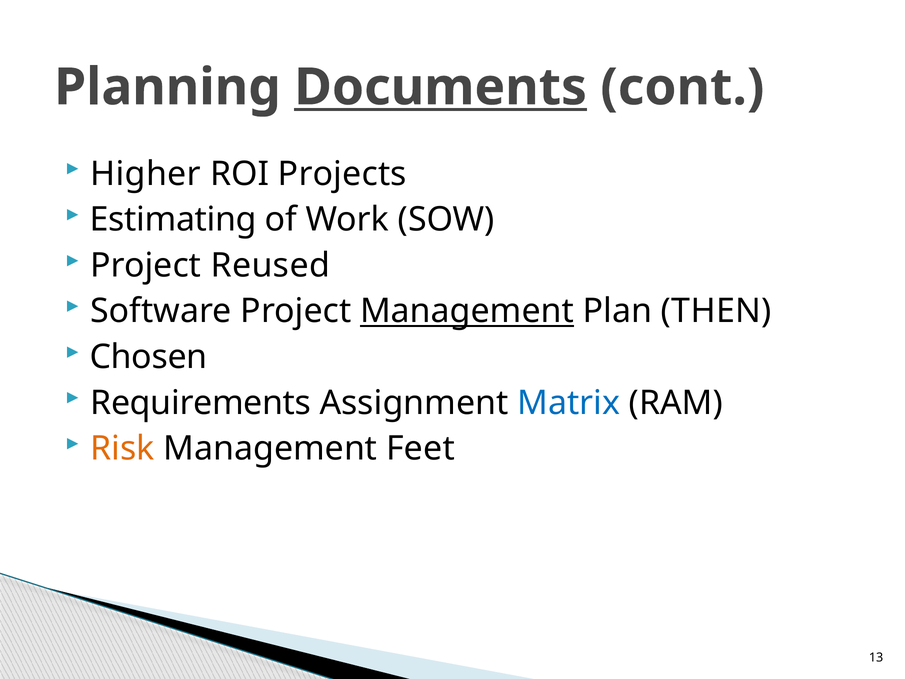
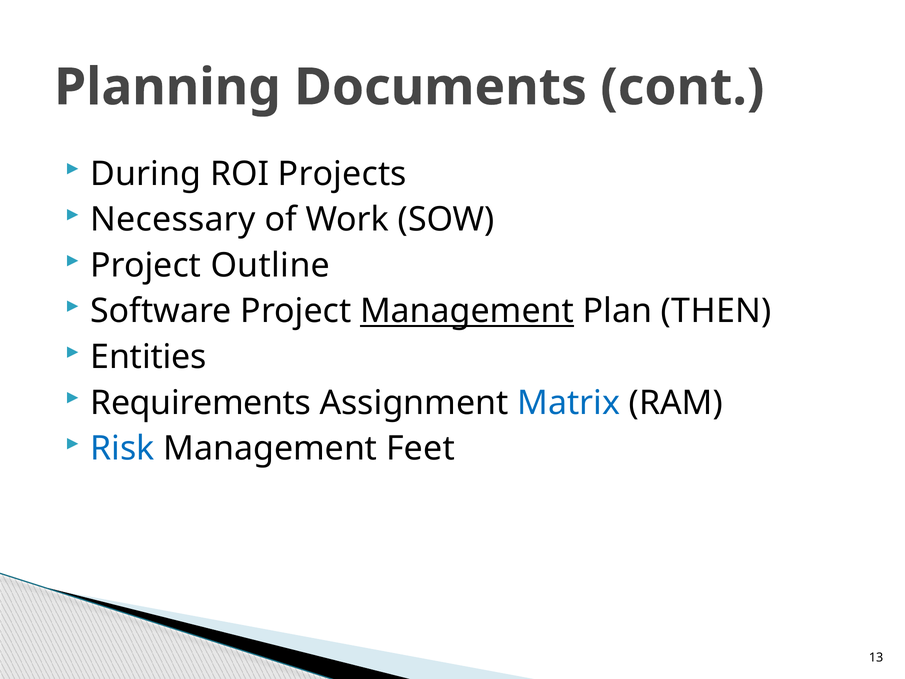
Documents underline: present -> none
Higher: Higher -> During
Estimating: Estimating -> Necessary
Reused: Reused -> Outline
Chosen: Chosen -> Entities
Risk colour: orange -> blue
